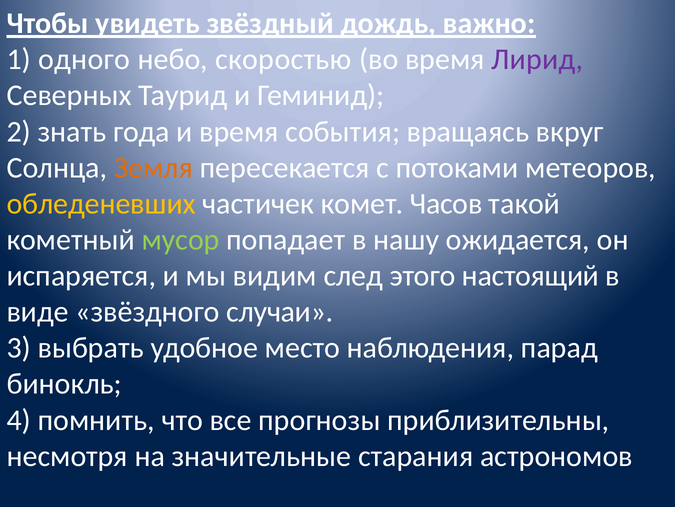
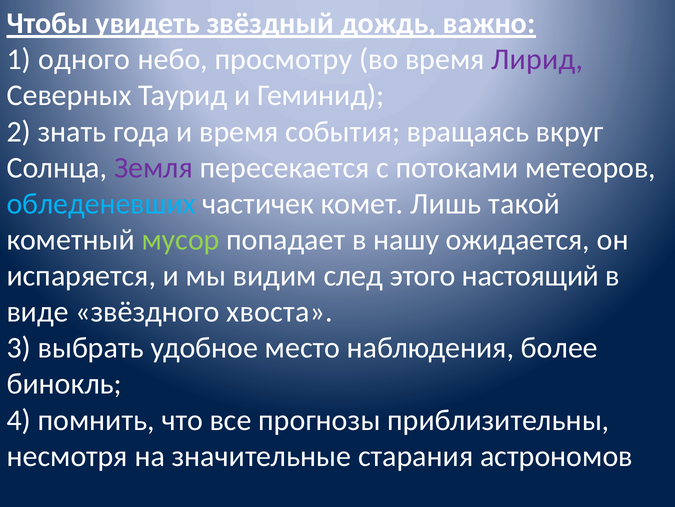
скоростью: скоростью -> просмотру
Земля colour: orange -> purple
обледеневших colour: yellow -> light blue
Часов: Часов -> Лишь
случаи: случаи -> хвоста
парад: парад -> более
